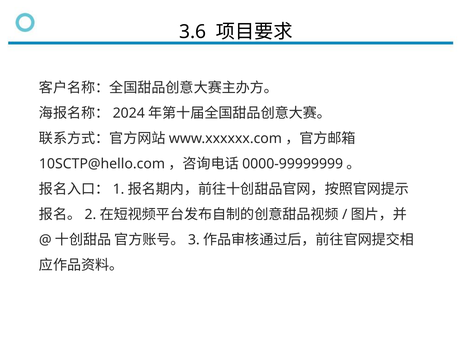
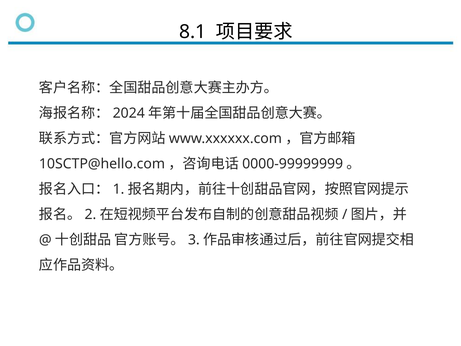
3.6: 3.6 -> 8.1
